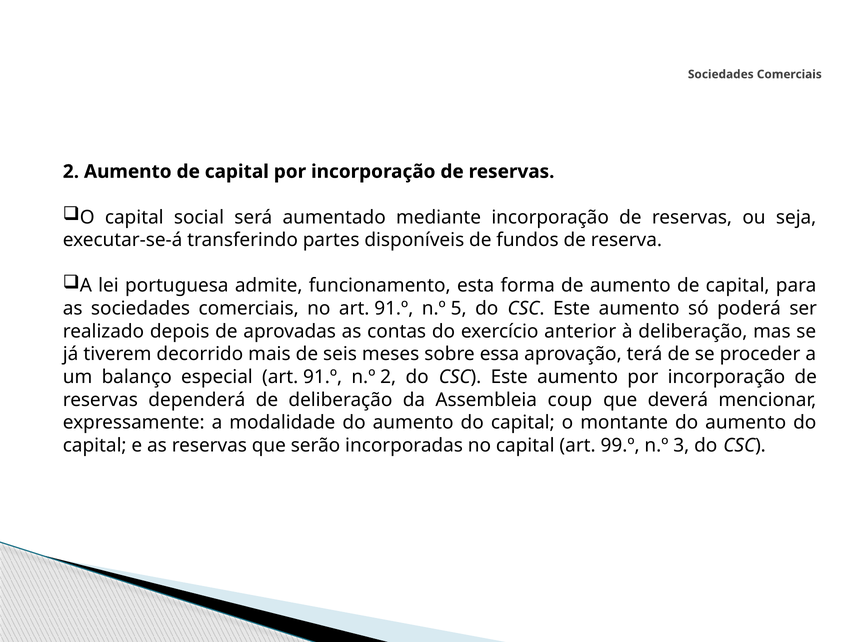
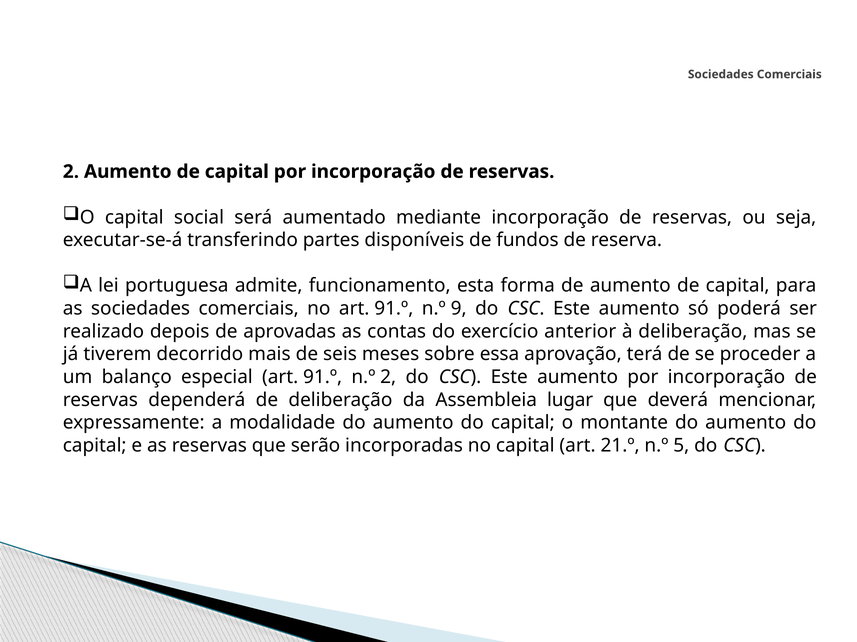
5: 5 -> 9
coup: coup -> lugar
99.º: 99.º -> 21.º
3: 3 -> 5
